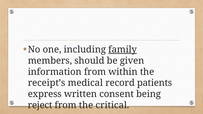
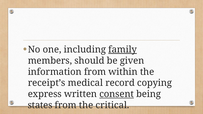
patients: patients -> copying
consent underline: none -> present
reject: reject -> states
